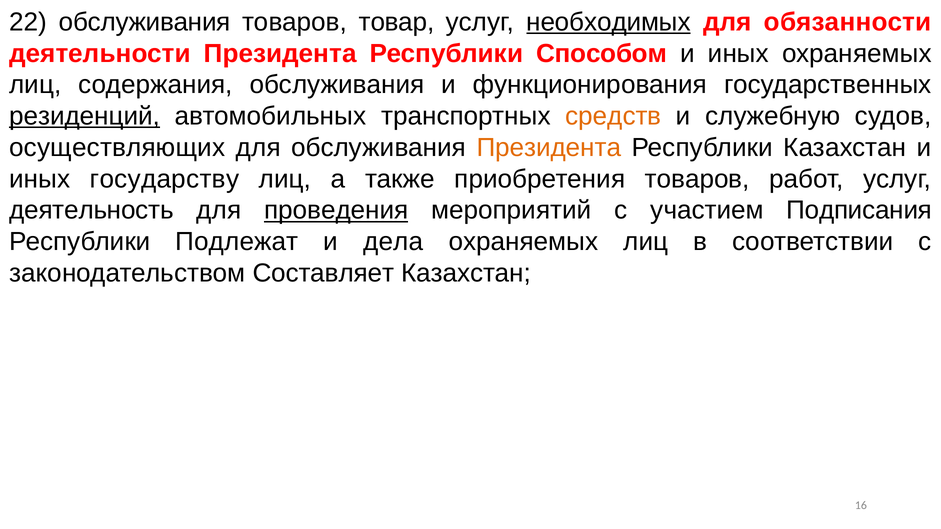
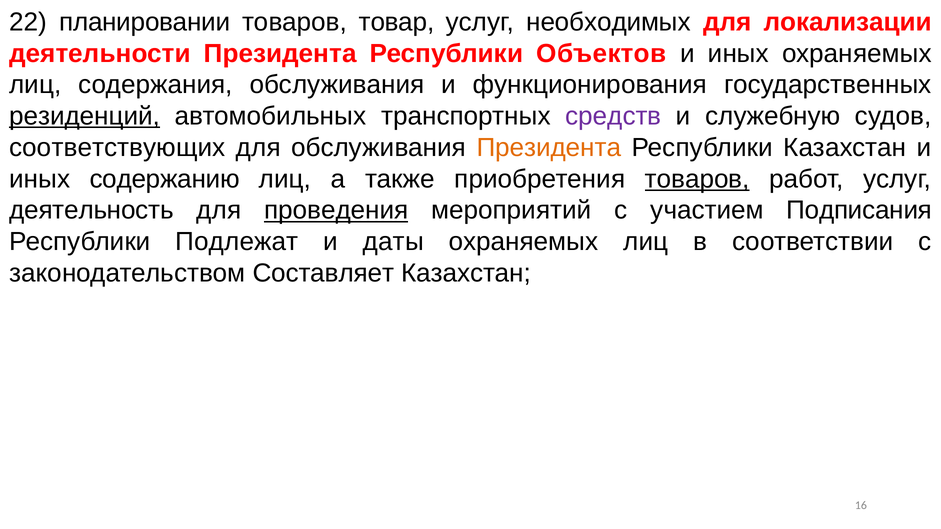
22 обслуживания: обслуживания -> планировании
необходимых underline: present -> none
обязанности: обязанности -> локализации
Способом: Способом -> Объектов
средств colour: orange -> purple
осуществляющих: осуществляющих -> соответствующих
государству: государству -> содержанию
товаров at (697, 179) underline: none -> present
дела: дела -> даты
